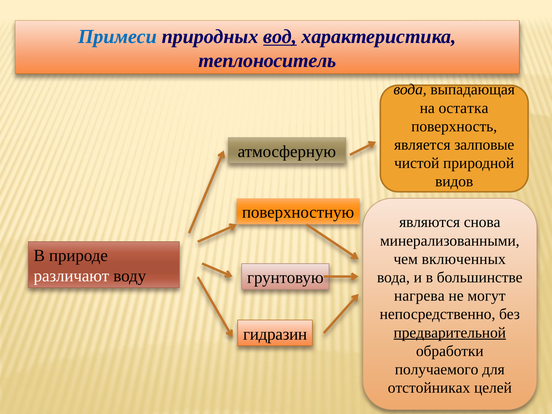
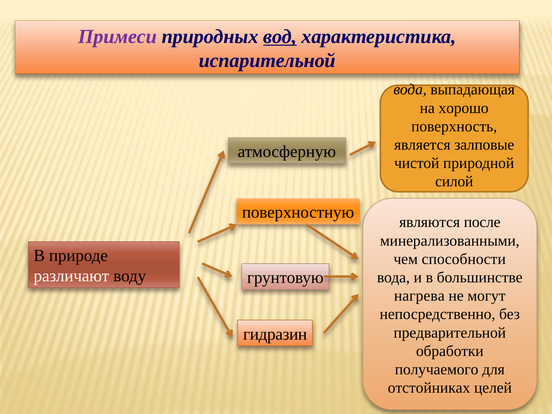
Примеси colour: blue -> purple
теплоноситель: теплоноситель -> испарительной
остатка: остатка -> хорошо
видов: видов -> силой
снова: снова -> после
включенных: включенных -> способности
предварительной underline: present -> none
